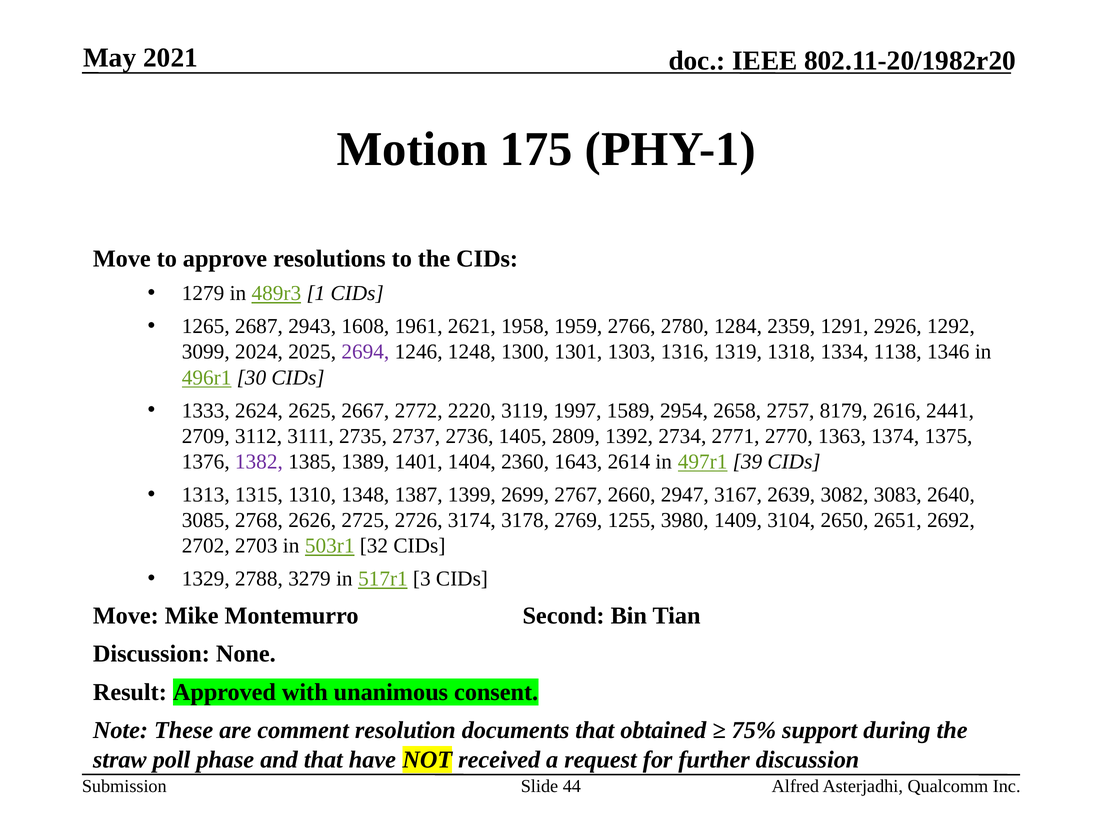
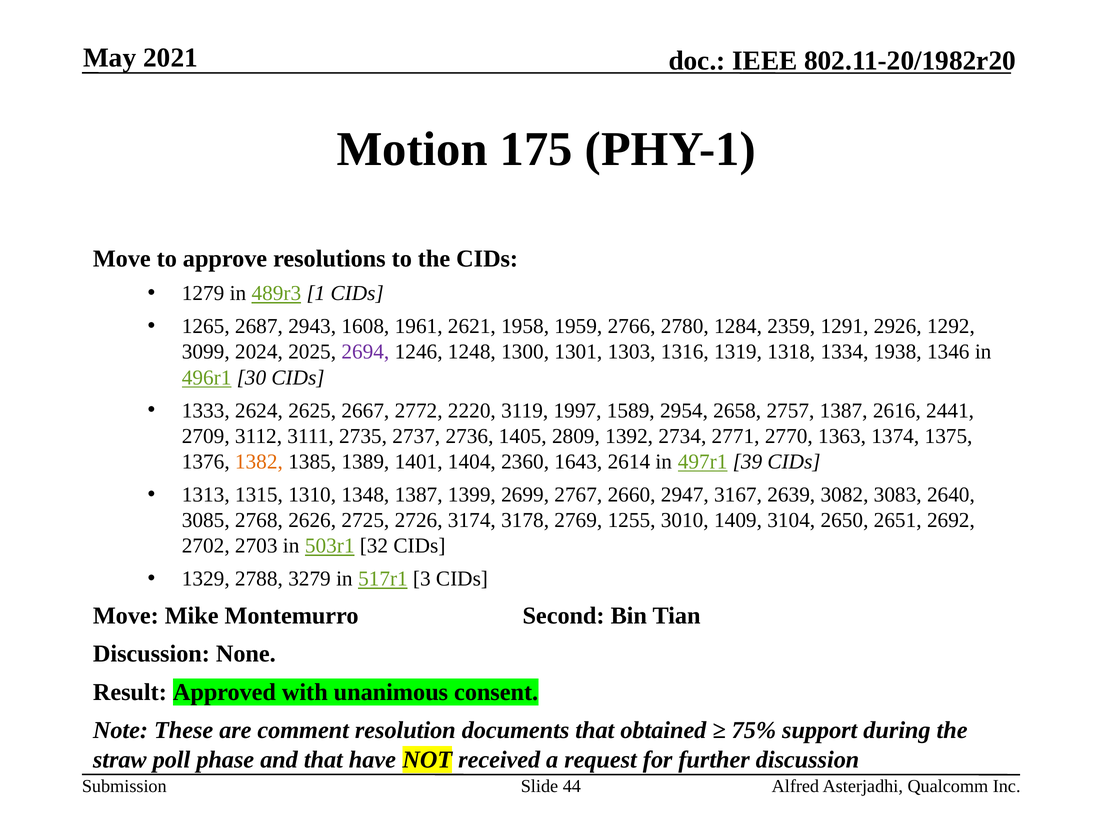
1138: 1138 -> 1938
2757 8179: 8179 -> 1387
1382 colour: purple -> orange
3980: 3980 -> 3010
